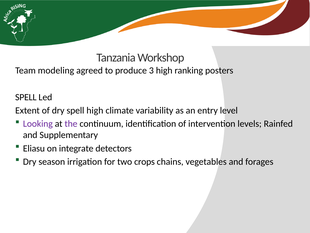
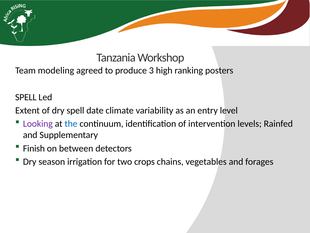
spell high: high -> date
the colour: purple -> blue
Eliasu: Eliasu -> Finish
integrate: integrate -> between
